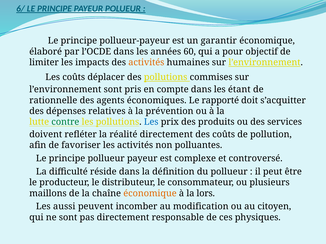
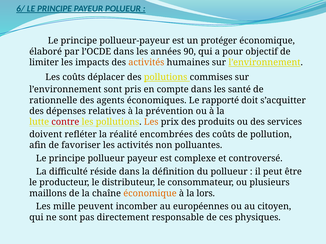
garantir: garantir -> protéger
60: 60 -> 90
étant: étant -> santé
contre colour: green -> red
Les at (151, 122) colour: blue -> orange
réalité directement: directement -> encombrées
aussi: aussi -> mille
modification: modification -> européennes
